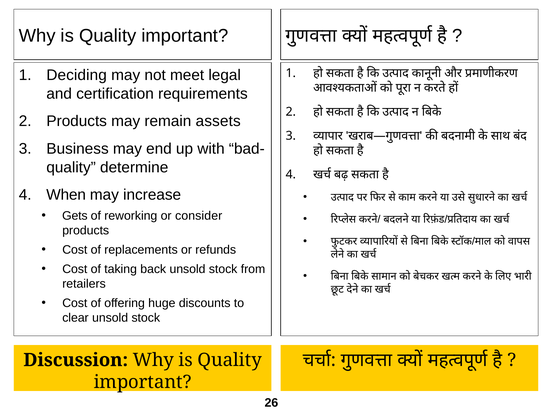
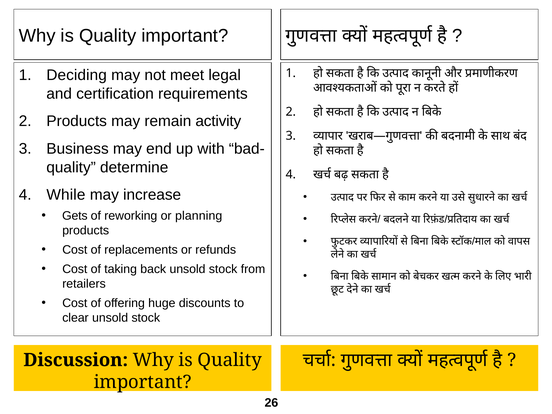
assets: assets -> activity
When: When -> While
consider: consider -> planning
